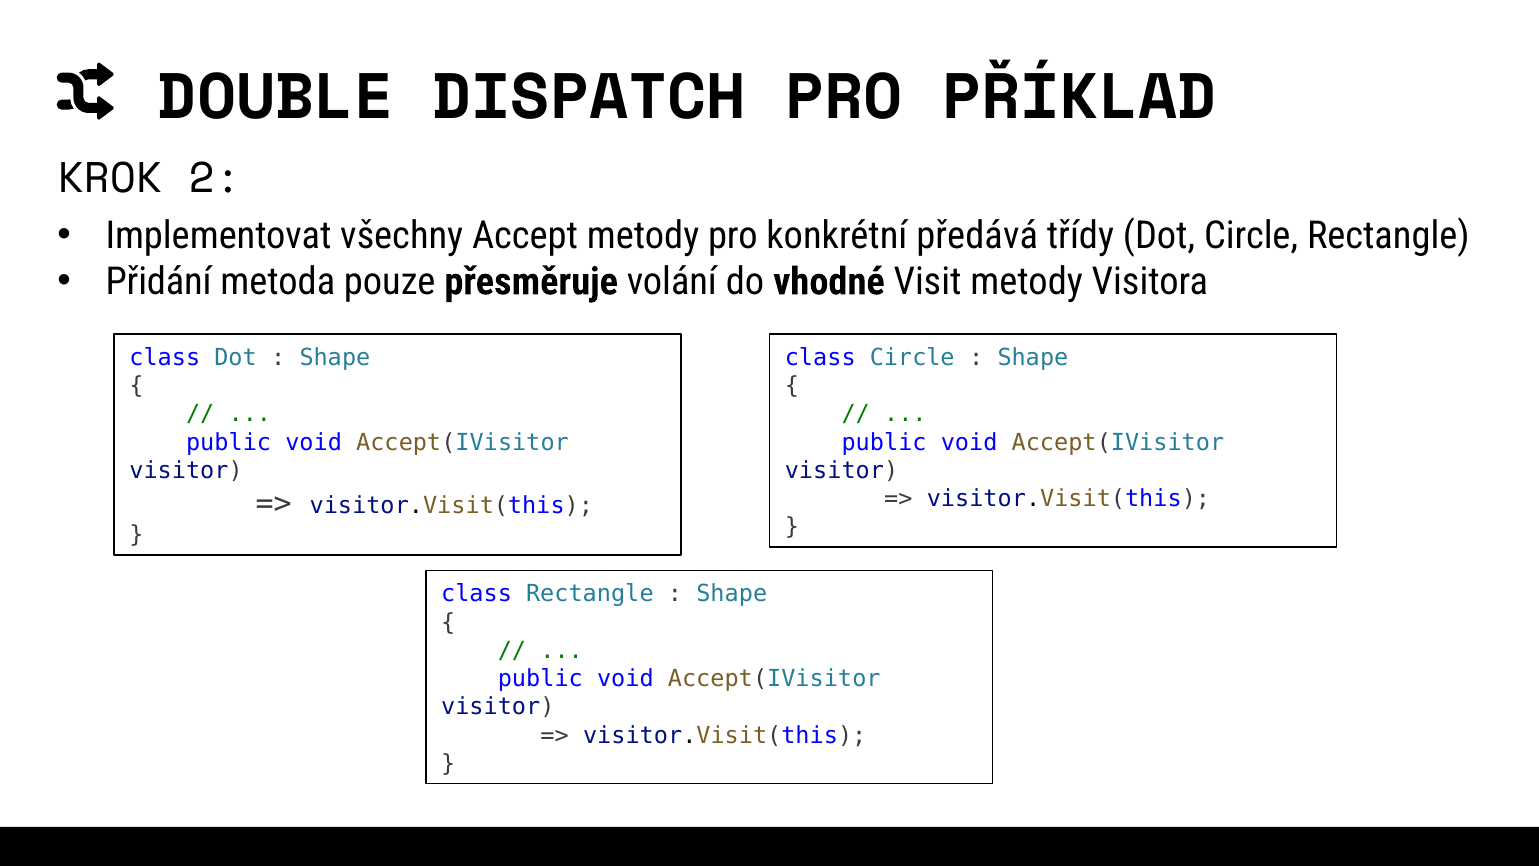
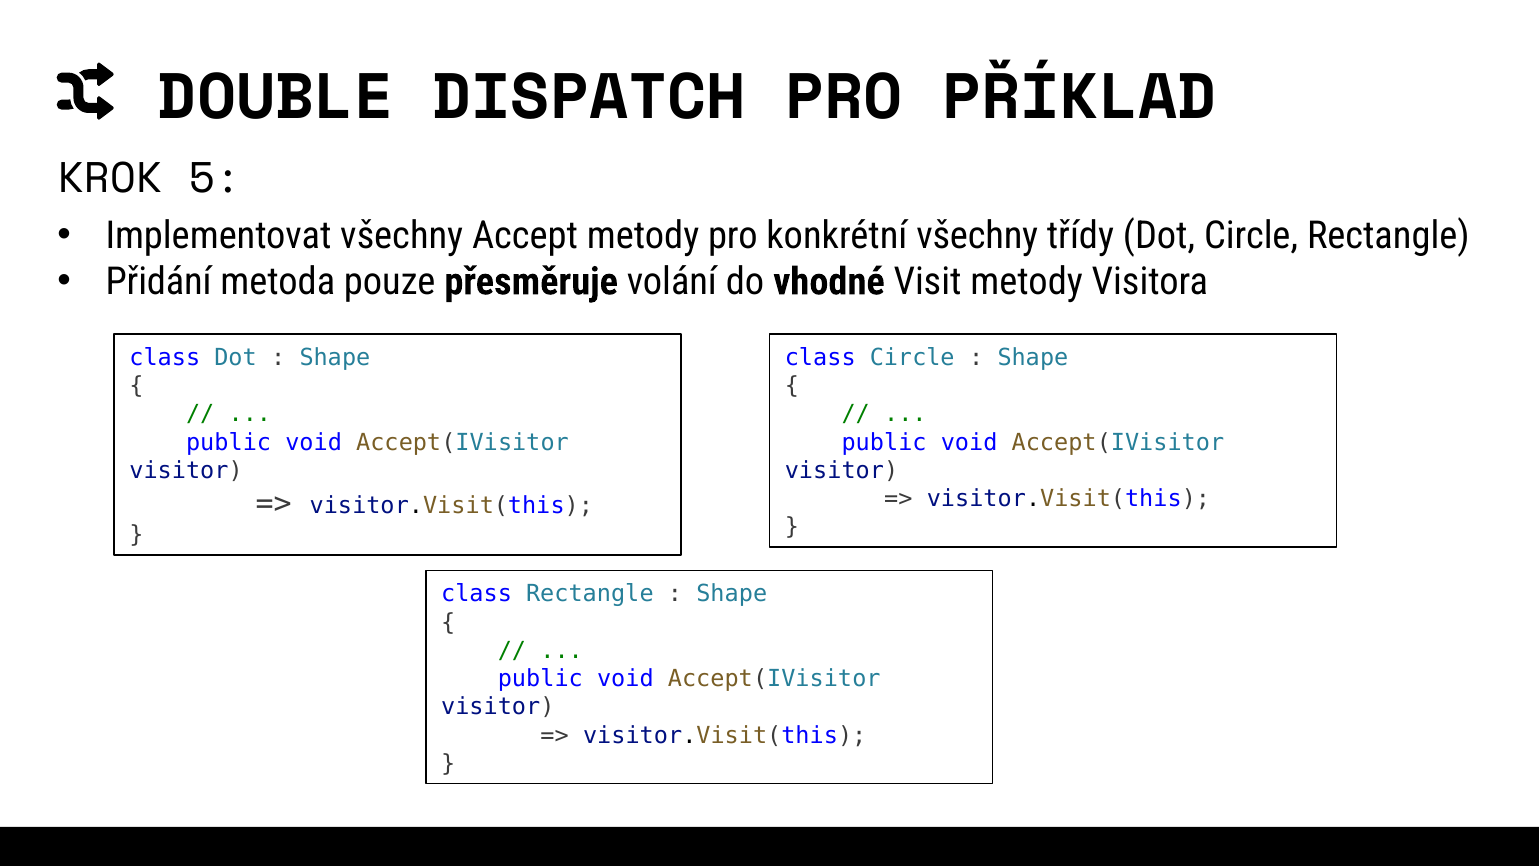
2: 2 -> 5
konkrétní předává: předává -> všechny
